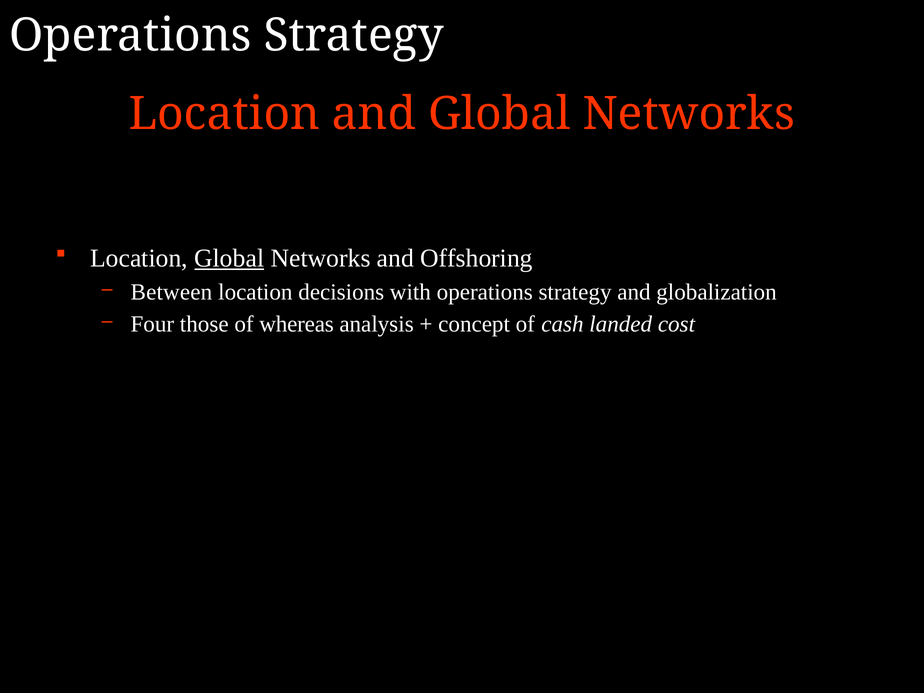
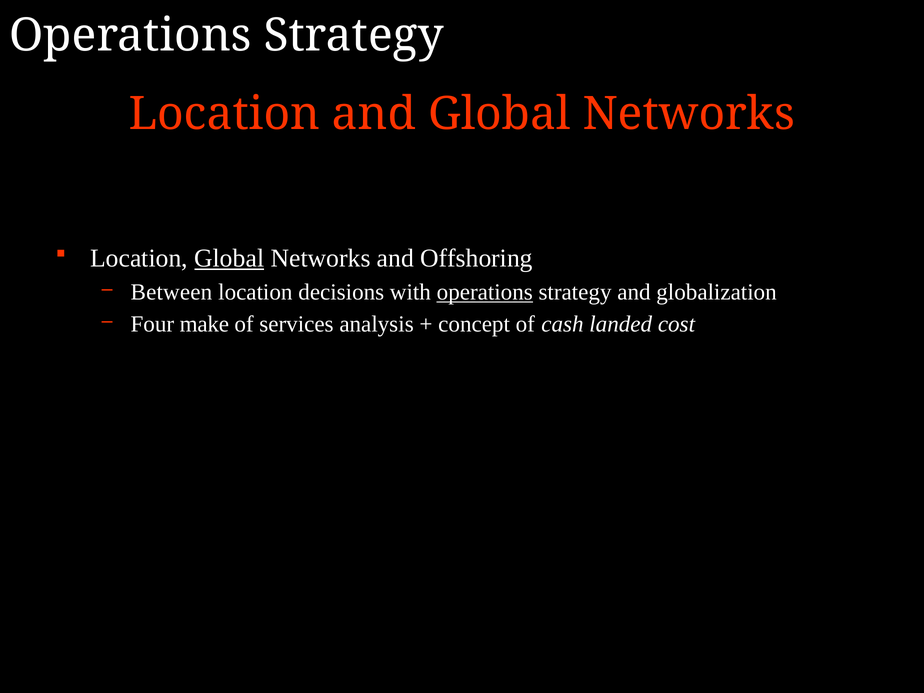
operations at (485, 292) underline: none -> present
those: those -> make
whereas: whereas -> services
